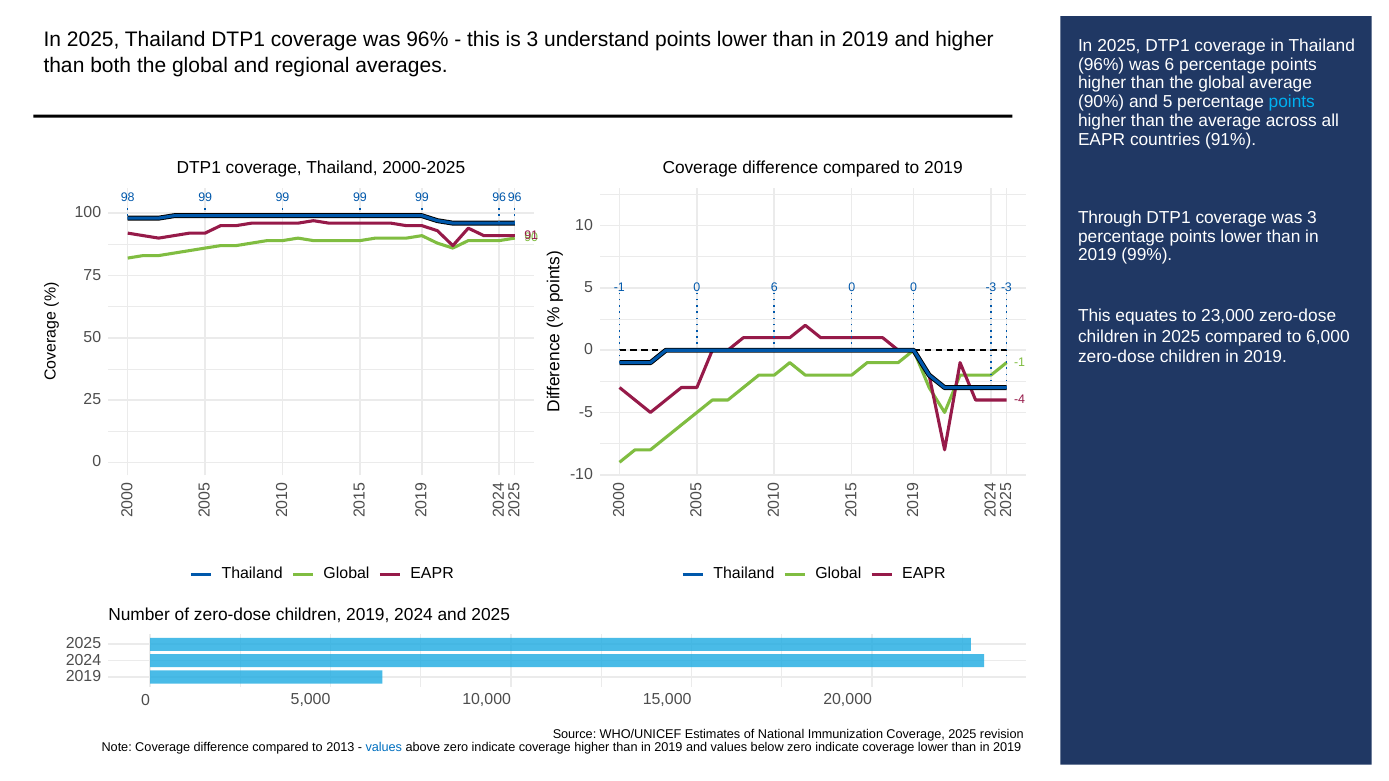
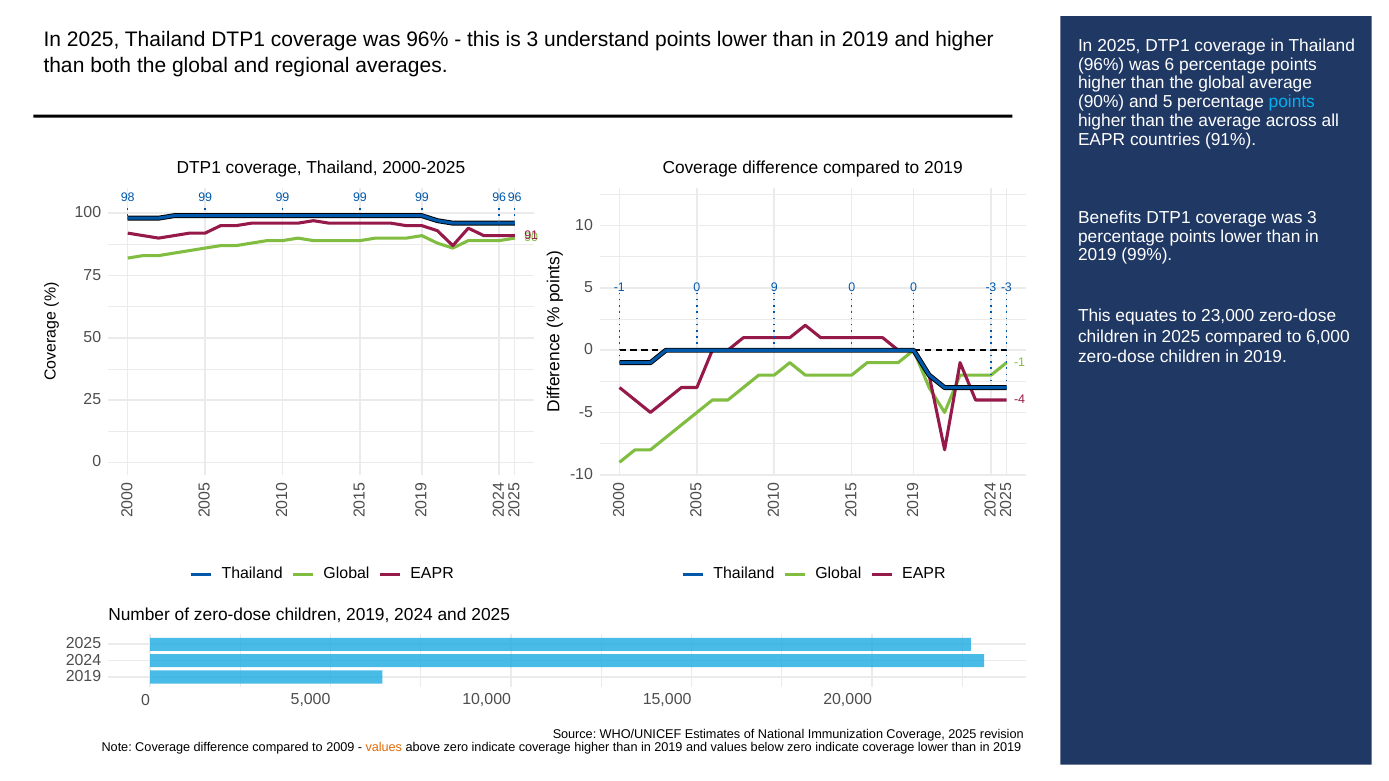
Through: Through -> Benefits
0 6: 6 -> 9
2013: 2013 -> 2009
values at (384, 748) colour: blue -> orange
